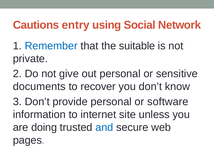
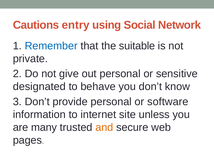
documents: documents -> designated
recover: recover -> behave
doing: doing -> many
and colour: blue -> orange
